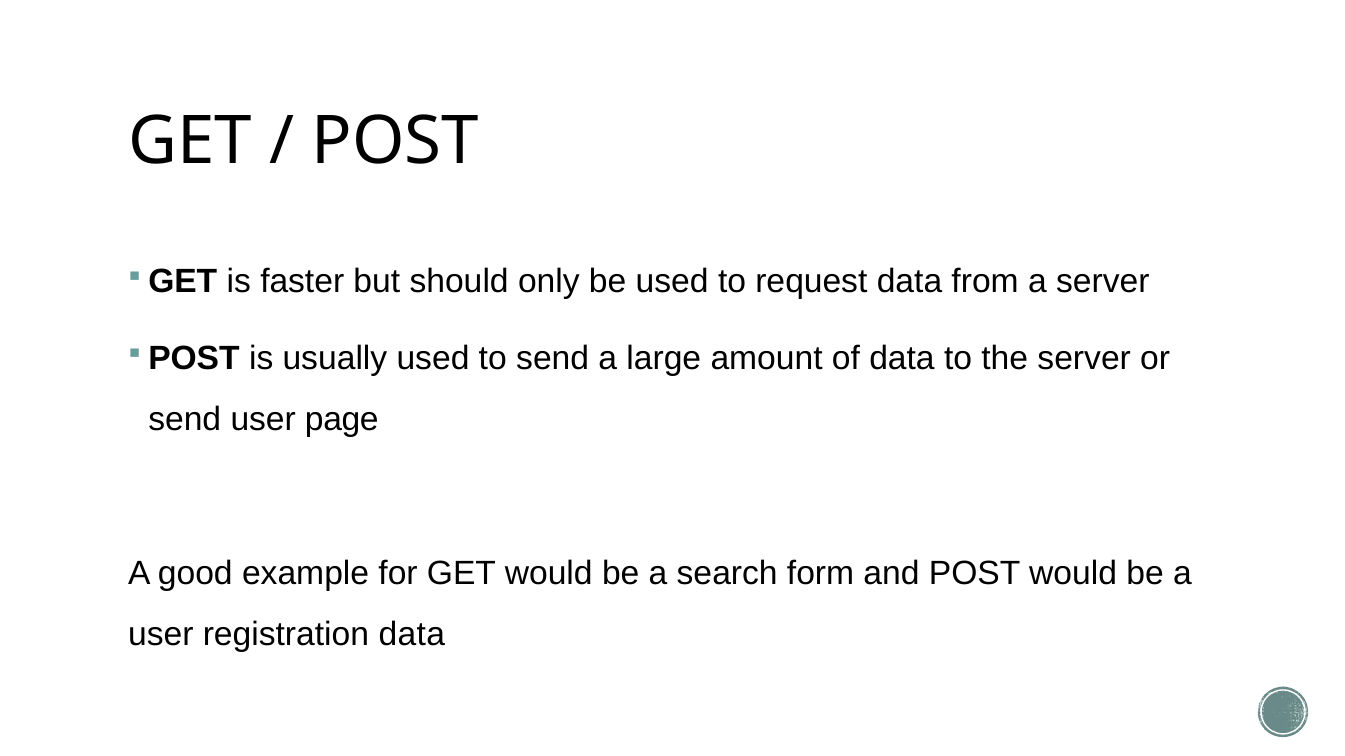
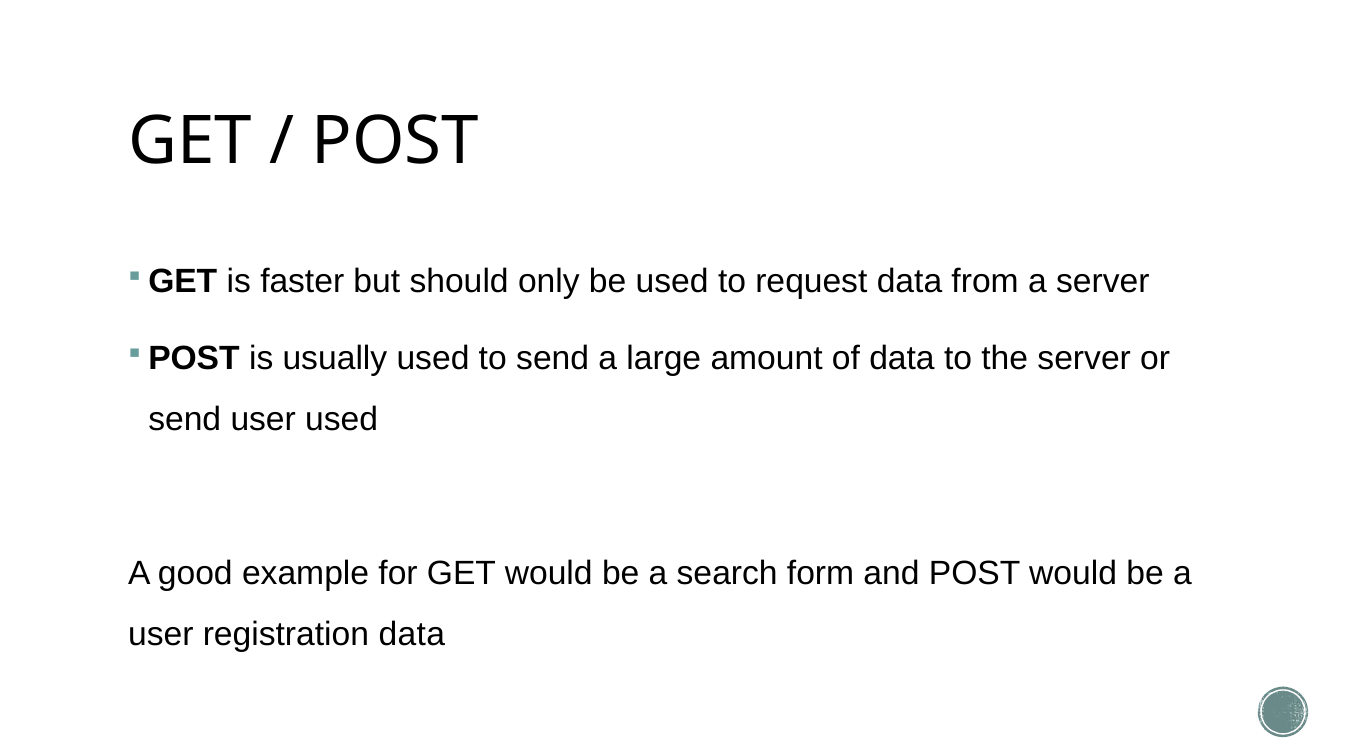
user page: page -> used
